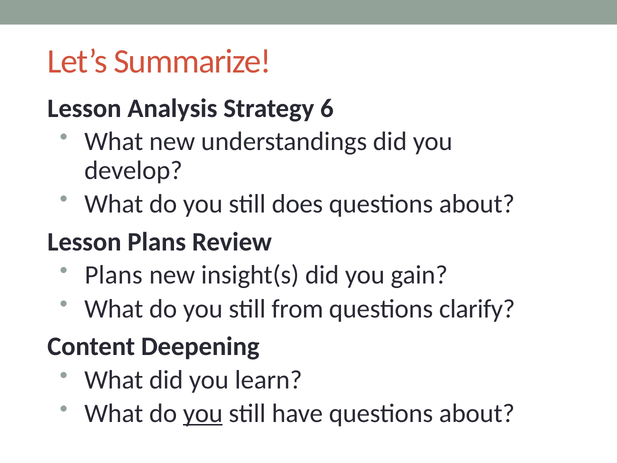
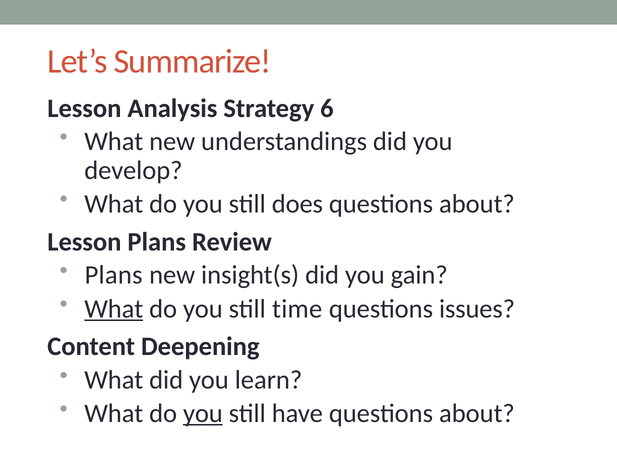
What at (114, 309) underline: none -> present
from: from -> time
clarify: clarify -> issues
